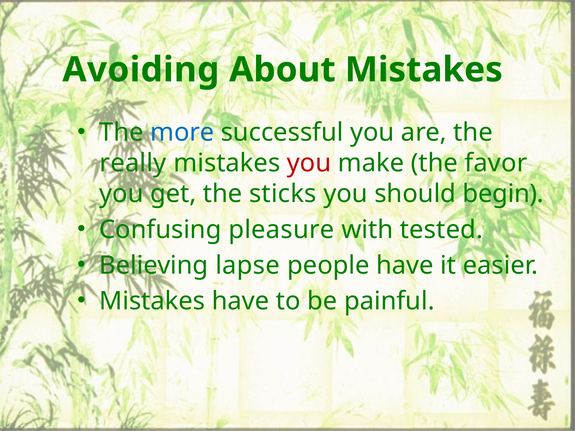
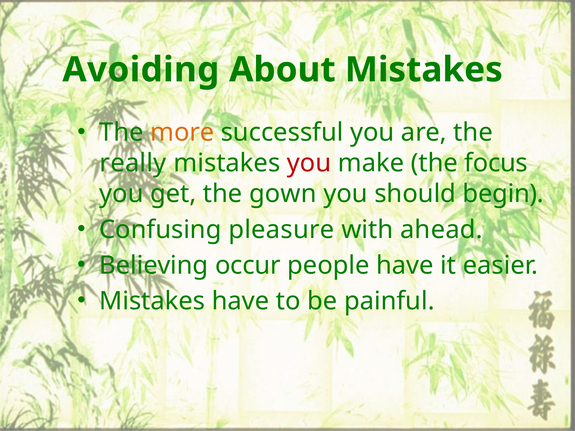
more colour: blue -> orange
favor: favor -> focus
sticks: sticks -> gown
tested: tested -> ahead
lapse: lapse -> occur
